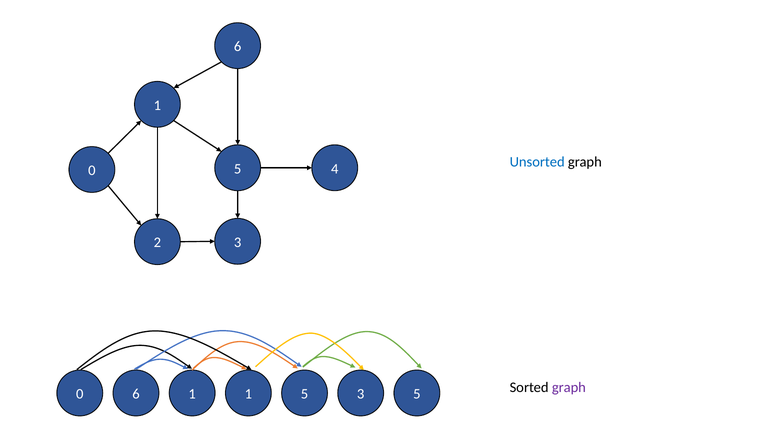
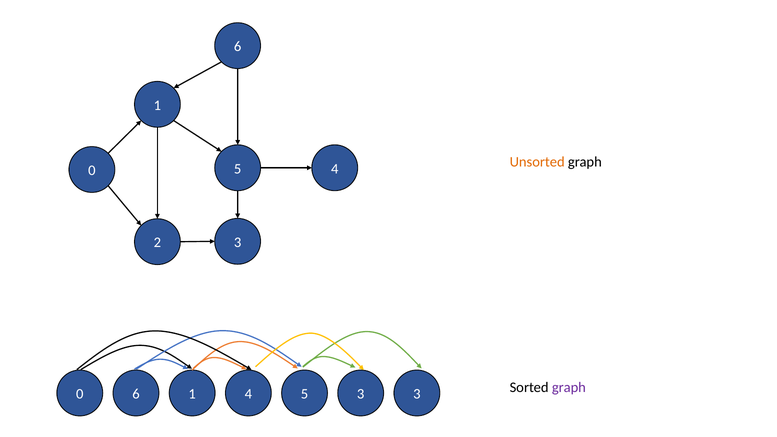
Unsorted colour: blue -> orange
1 1: 1 -> 4
3 5: 5 -> 3
